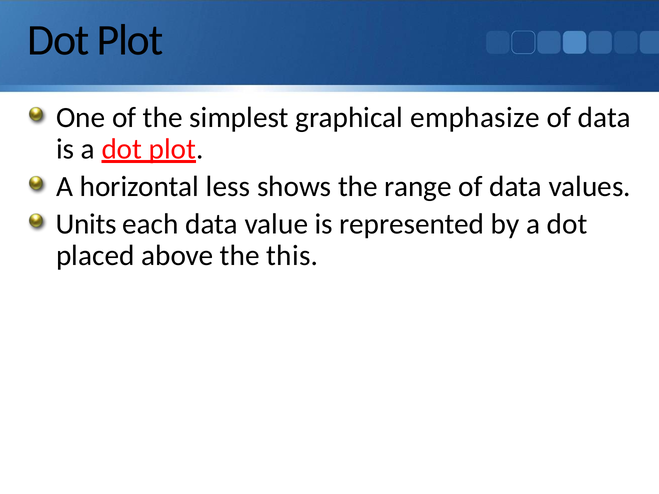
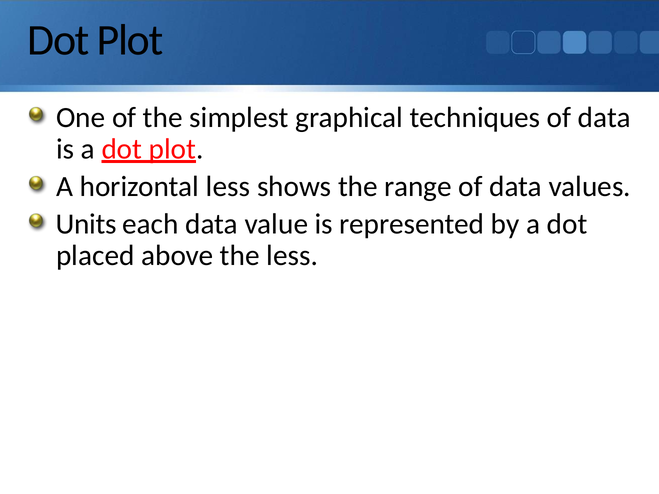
emphasize: emphasize -> techniques
the this: this -> less
